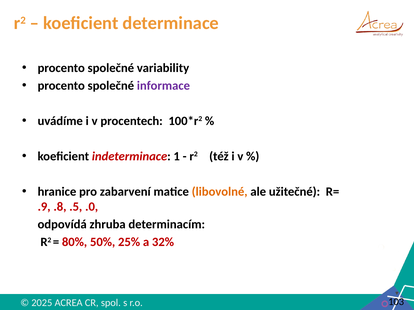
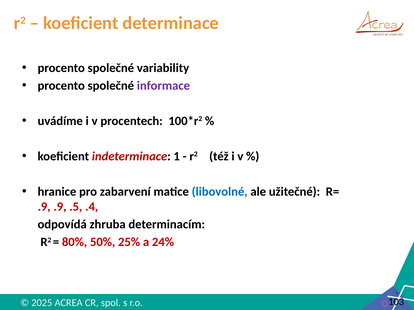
libovolné colour: orange -> blue
.9 .8: .8 -> .9
.0: .0 -> .4
32%: 32% -> 24%
